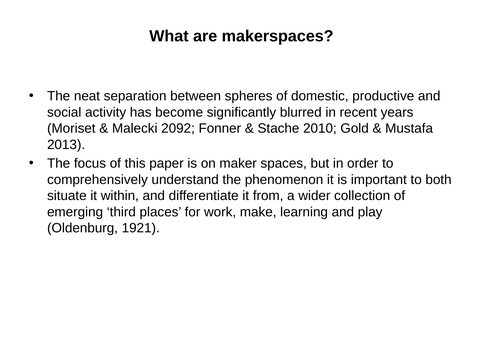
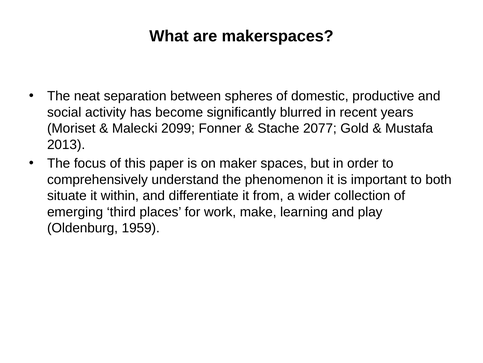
2092: 2092 -> 2099
2010: 2010 -> 2077
1921: 1921 -> 1959
